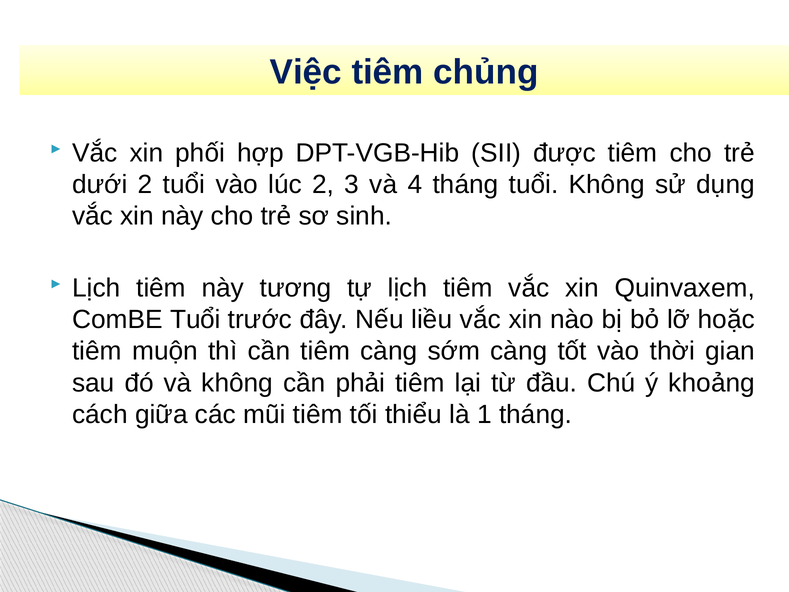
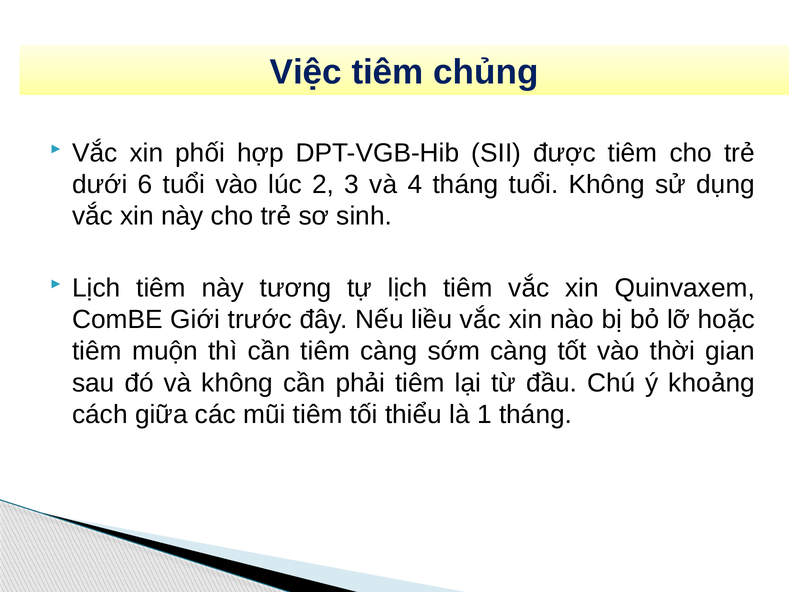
dưới 2: 2 -> 6
ComBE Tuổi: Tuổi -> Giới
